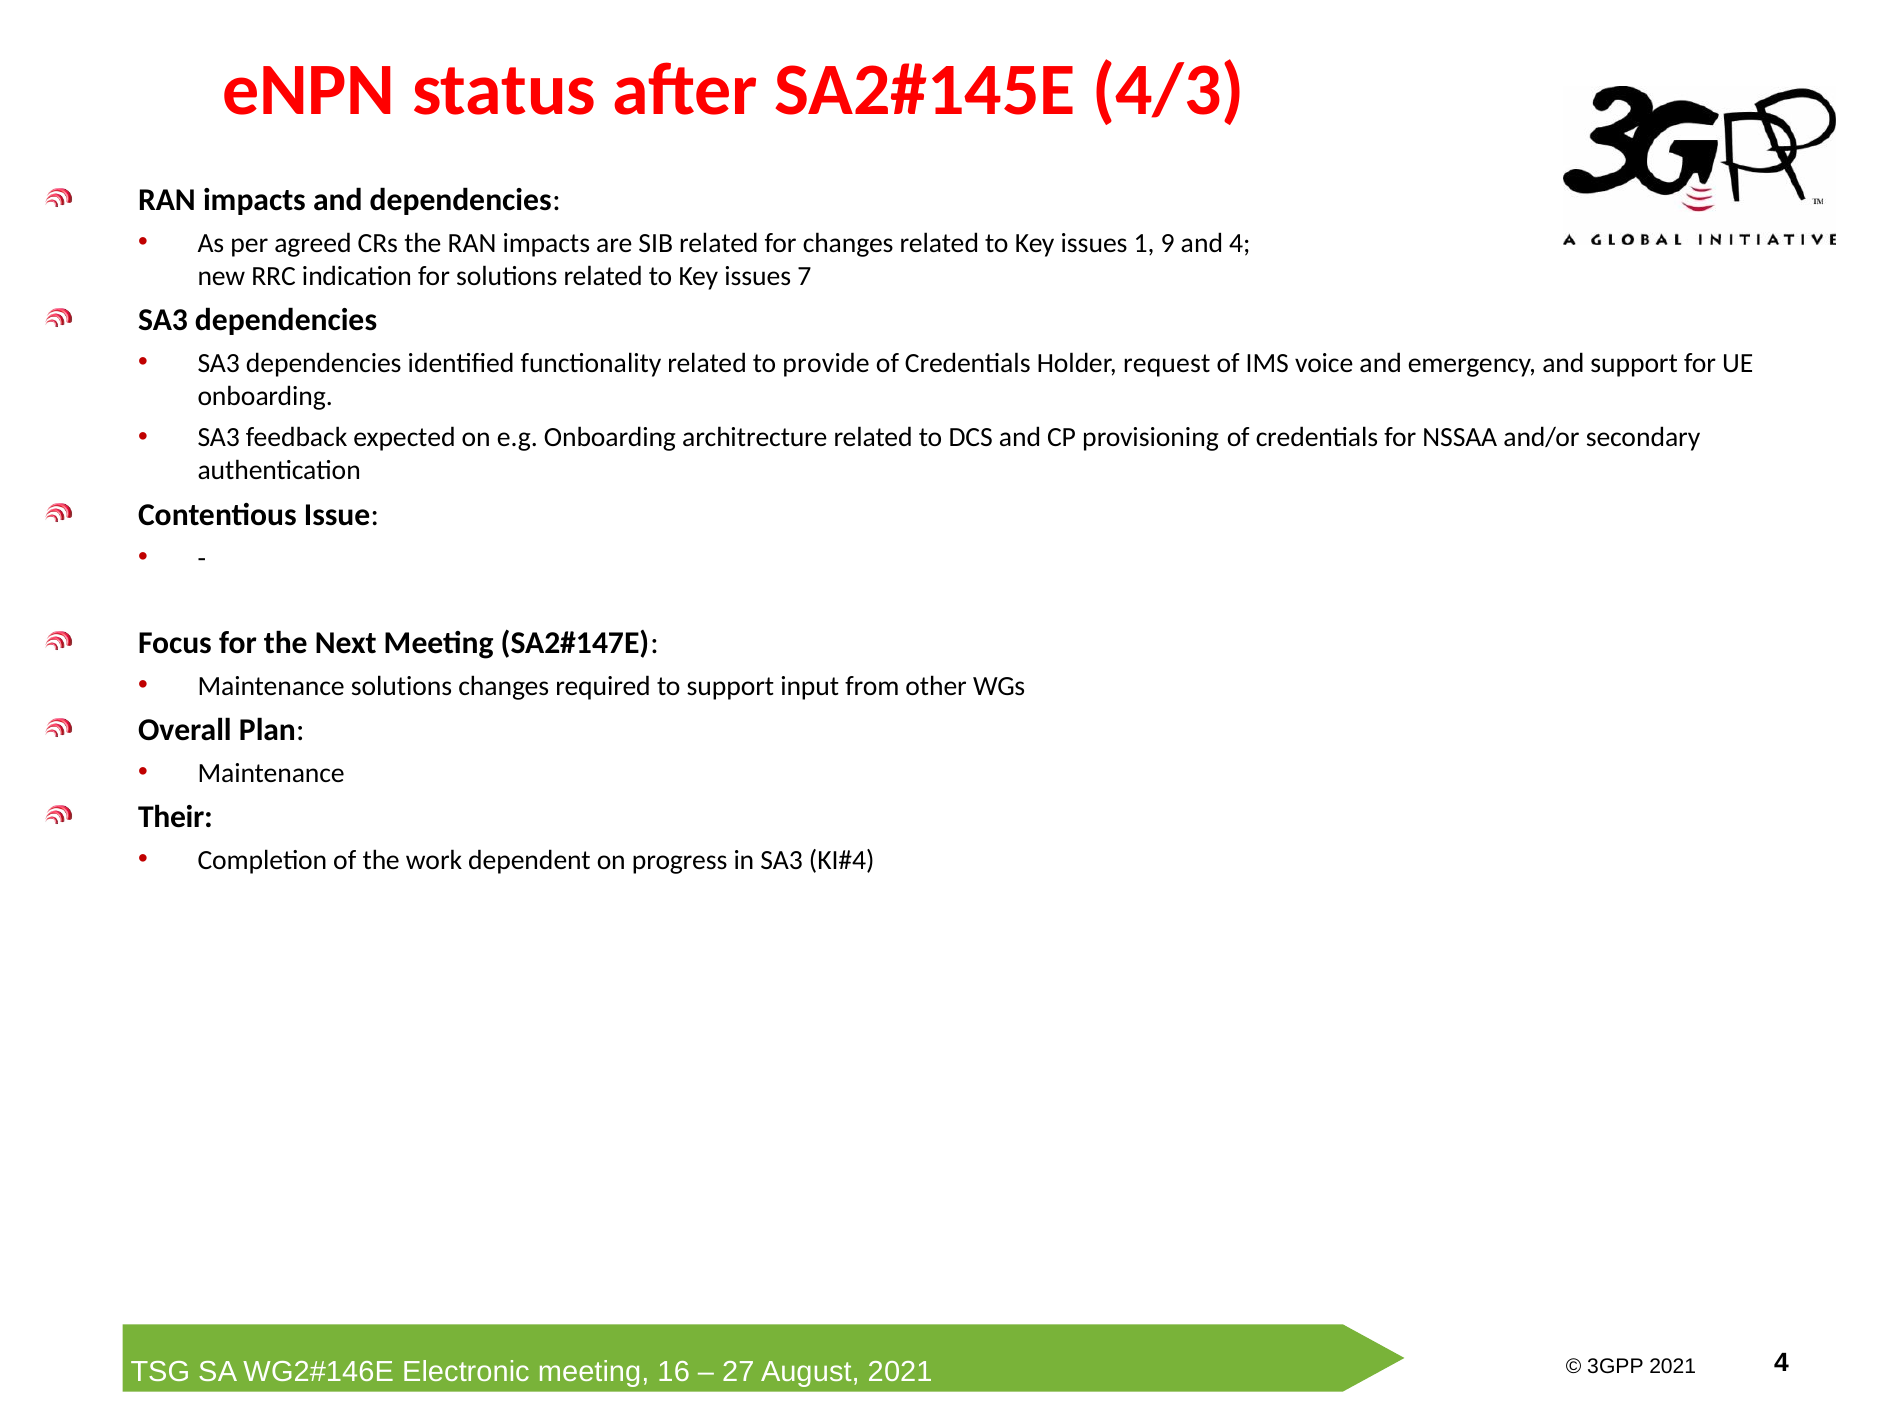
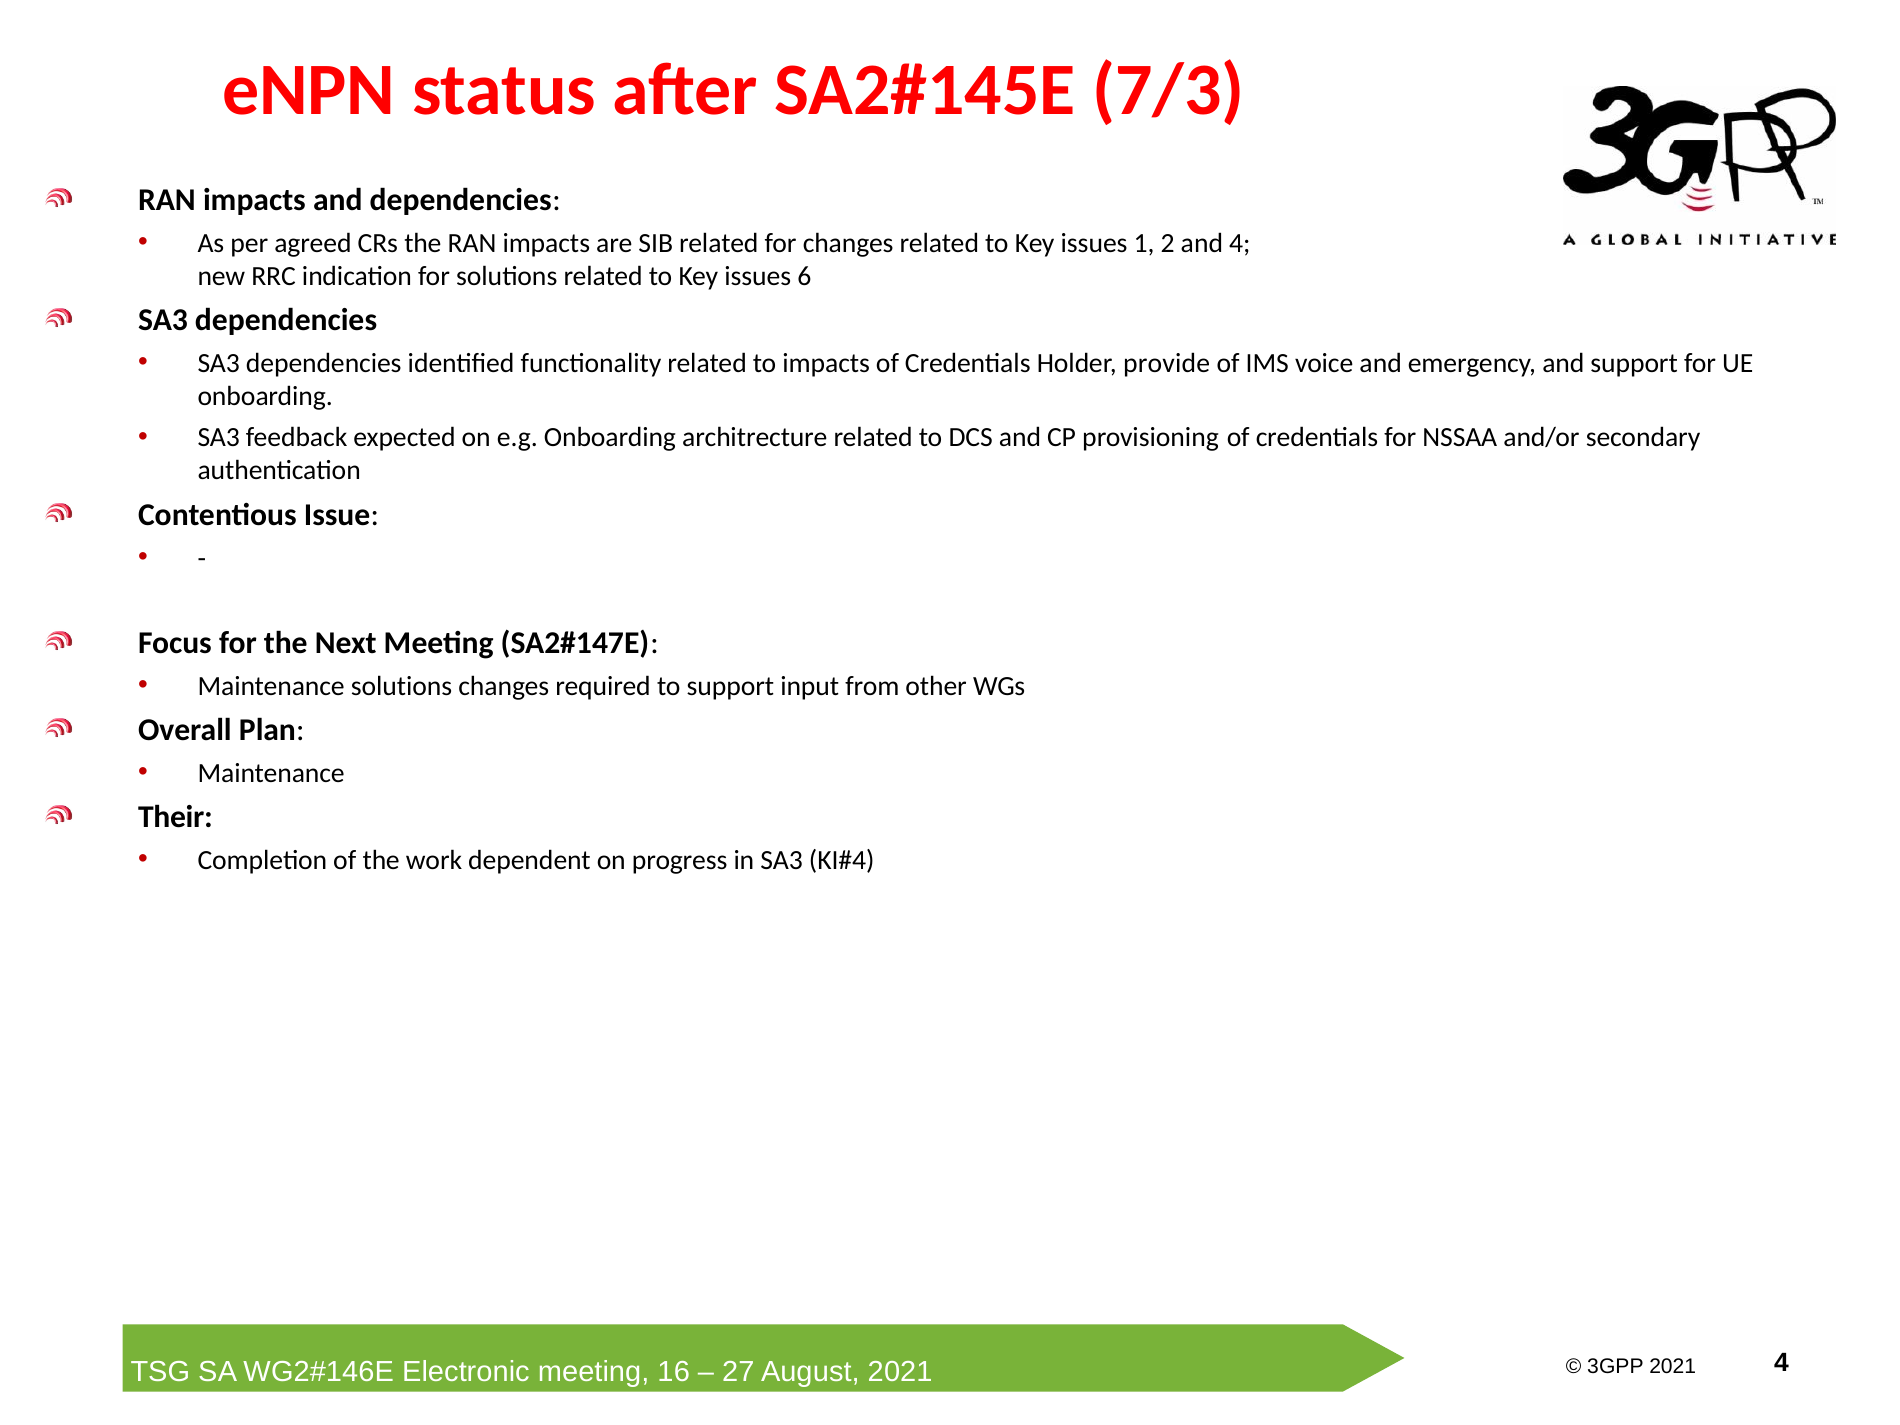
4/3: 4/3 -> 7/3
9: 9 -> 2
7: 7 -> 6
to provide: provide -> impacts
request: request -> provide
